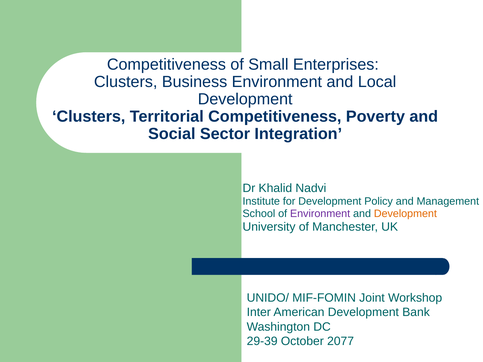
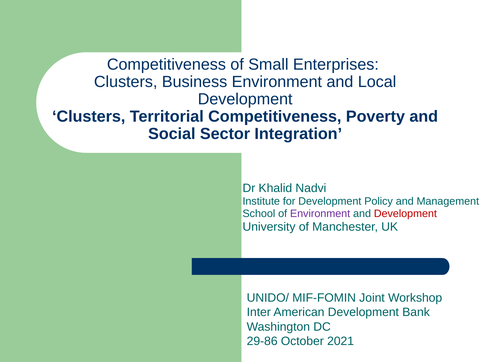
Development at (405, 214) colour: orange -> red
29-39: 29-39 -> 29-86
2077: 2077 -> 2021
